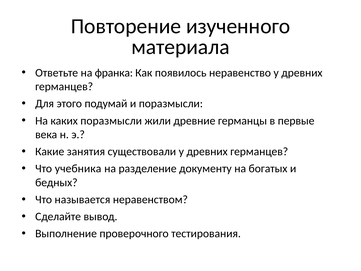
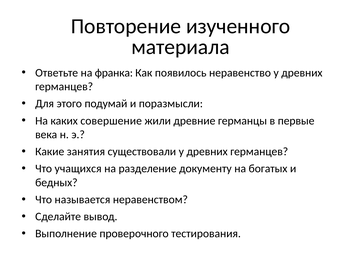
каких поразмысли: поразмысли -> совершение
учебника: учебника -> учащихся
